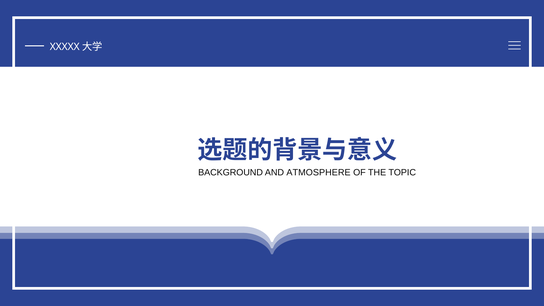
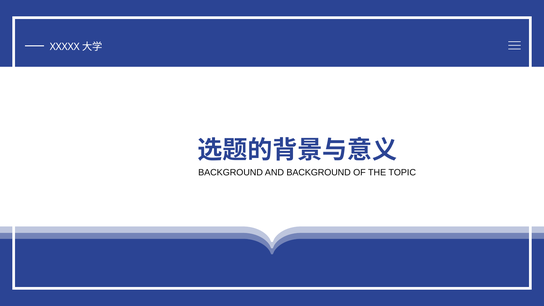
AND ATMOSPHERE: ATMOSPHERE -> BACKGROUND
